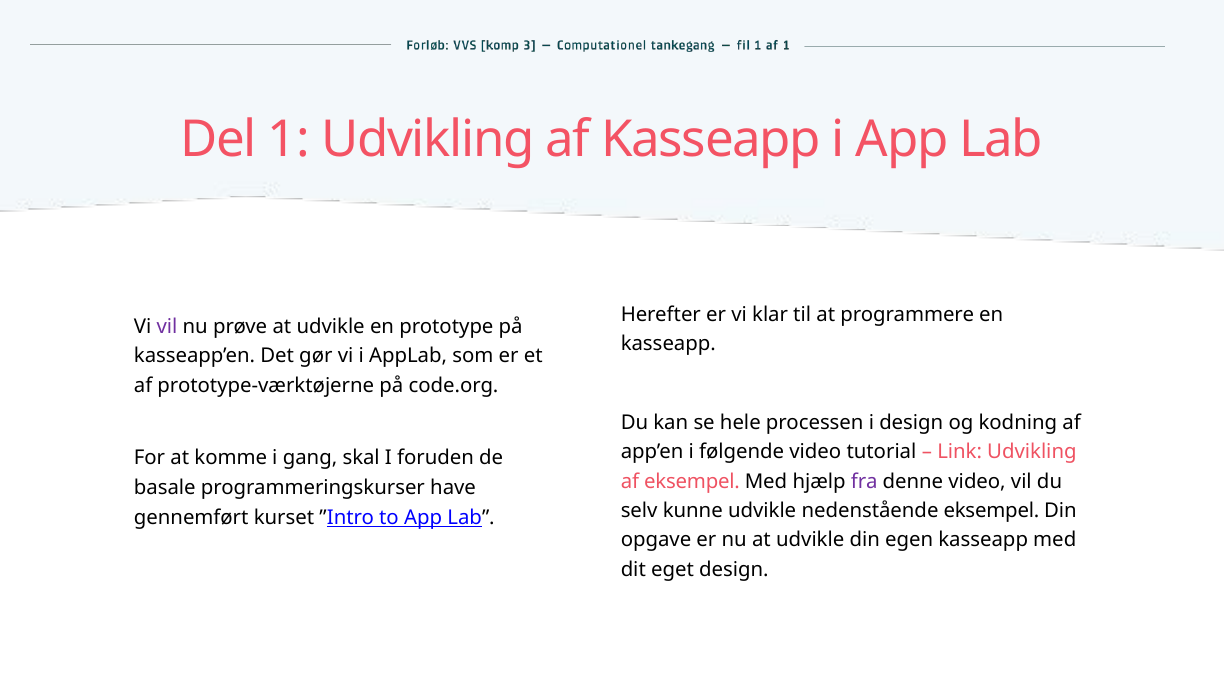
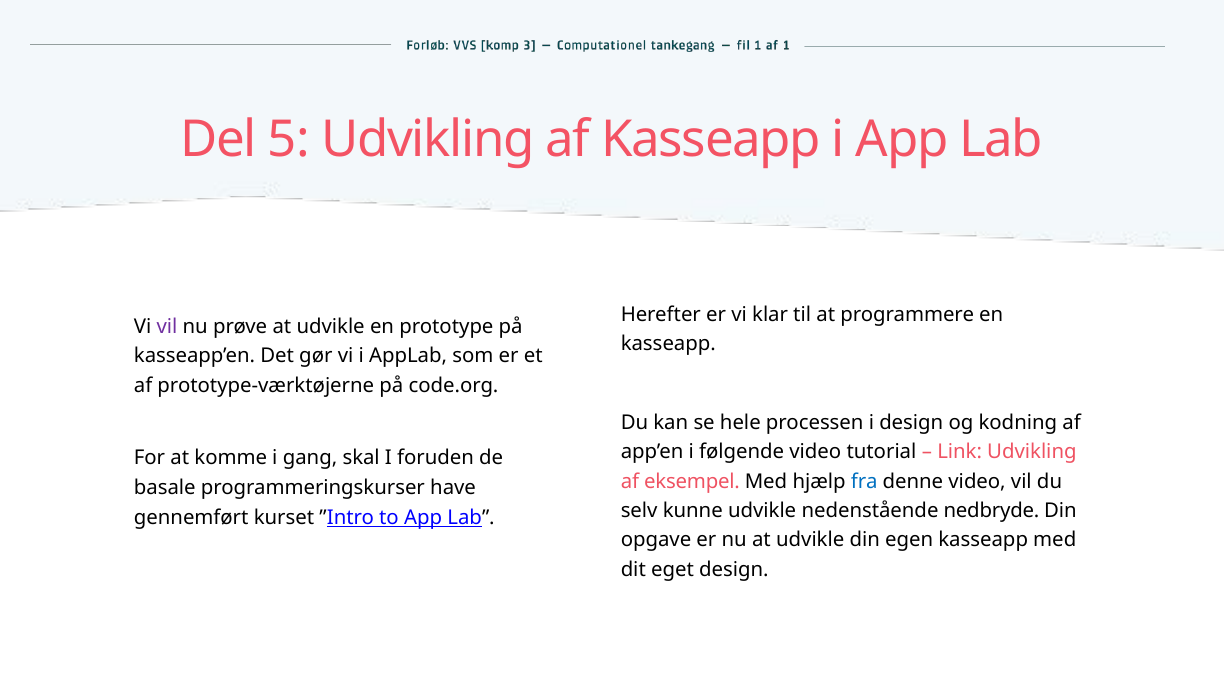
1: 1 -> 5
fra colour: purple -> blue
nedenstående eksempel: eksempel -> nedbryde
